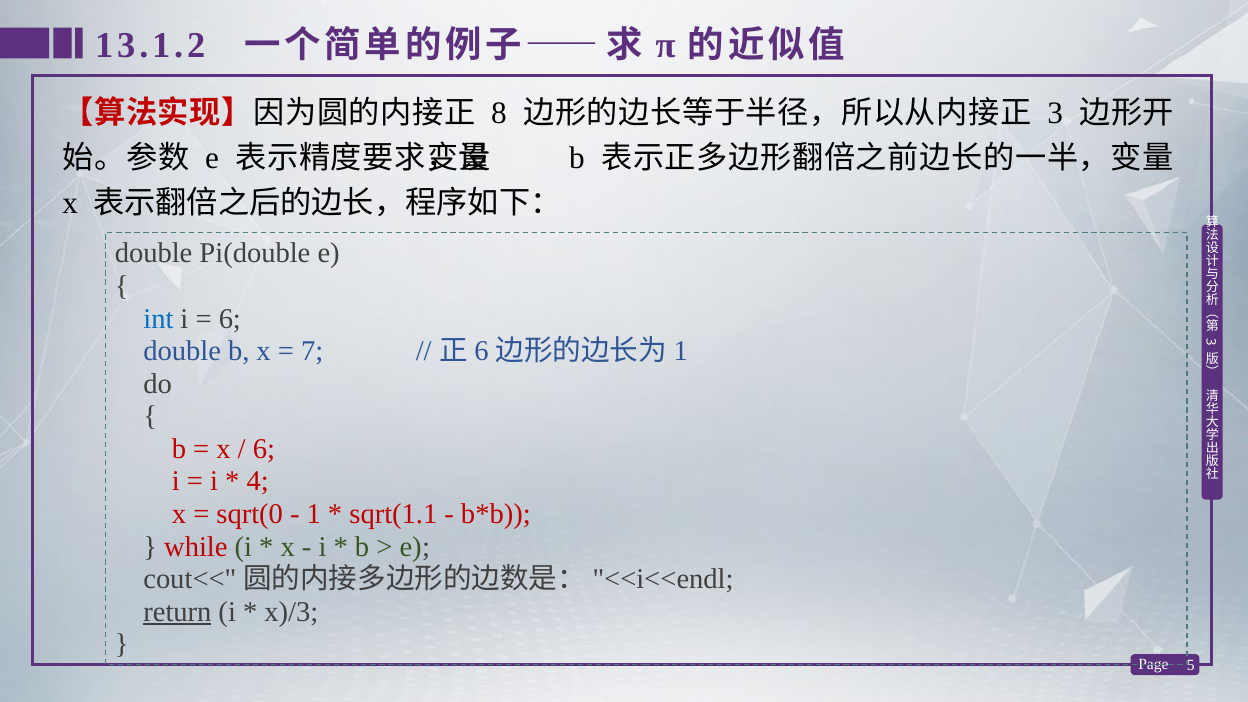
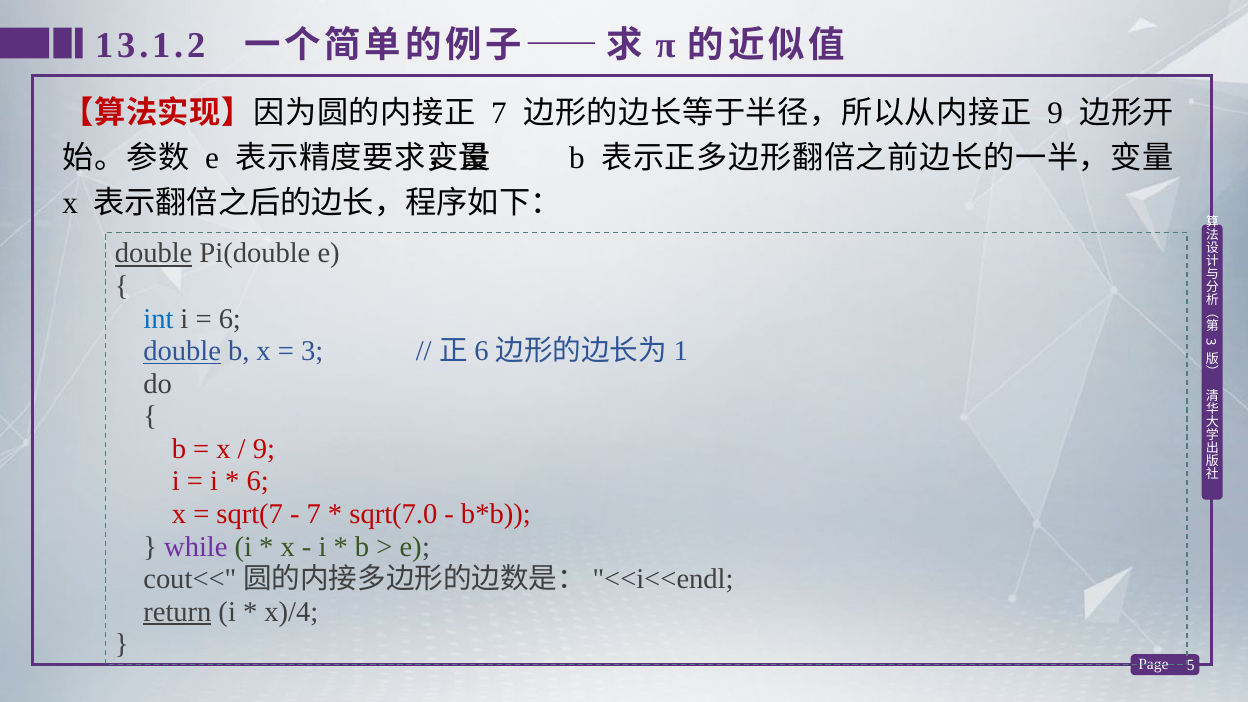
8 at (499, 113): 8 -> 7
3 at (1055, 113): 3 -> 9
double at (154, 253) underline: none -> present
double at (182, 351) underline: none -> present
7 at (312, 351): 7 -> 3
6 at (264, 449): 6 -> 9
4 at (258, 481): 4 -> 6
sqrt(0: sqrt(0 -> sqrt(7
1 at (314, 514): 1 -> 7
sqrt(1.1: sqrt(1.1 -> sqrt(7.0
while colour: red -> purple
x)/3: x)/3 -> x)/4
